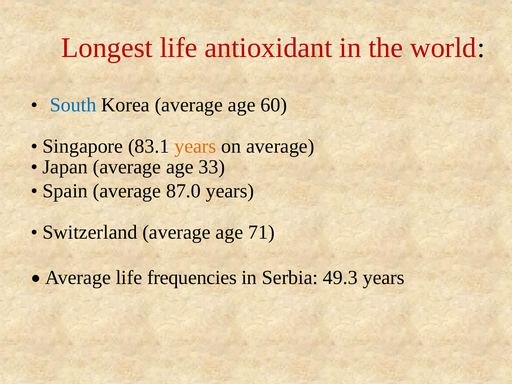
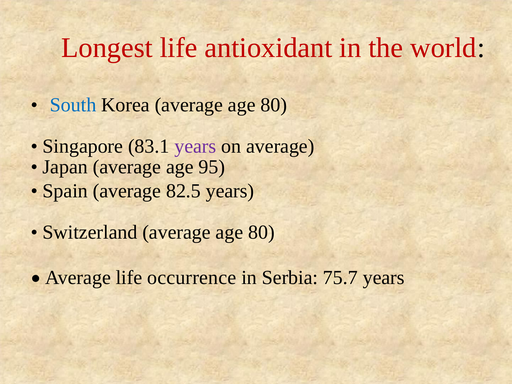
Korea average age 60: 60 -> 80
years at (195, 146) colour: orange -> purple
33: 33 -> 95
87.0: 87.0 -> 82.5
Switzerland average age 71: 71 -> 80
frequencies: frequencies -> occurrence
49.3: 49.3 -> 75.7
